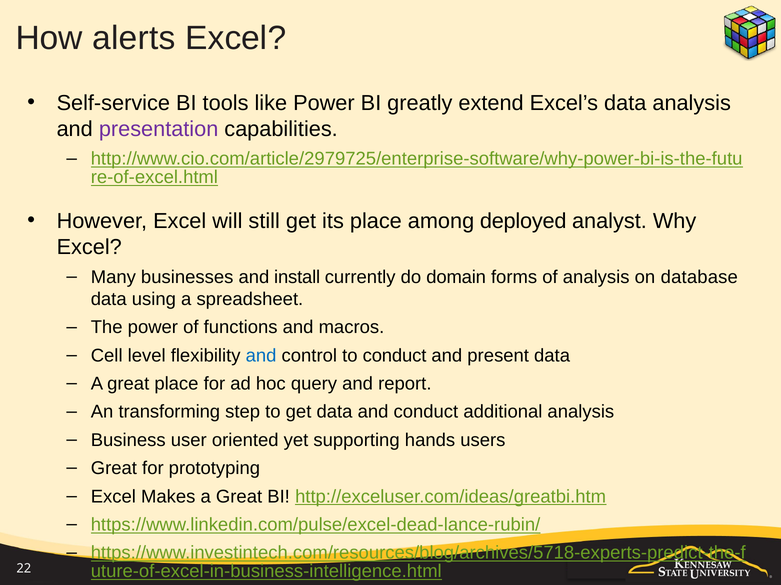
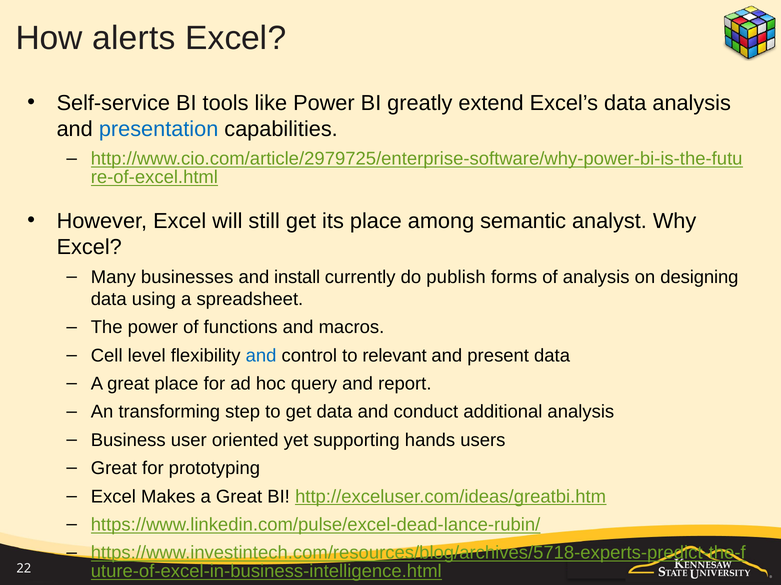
presentation colour: purple -> blue
deployed: deployed -> semantic
domain: domain -> publish
database: database -> designing
to conduct: conduct -> relevant
